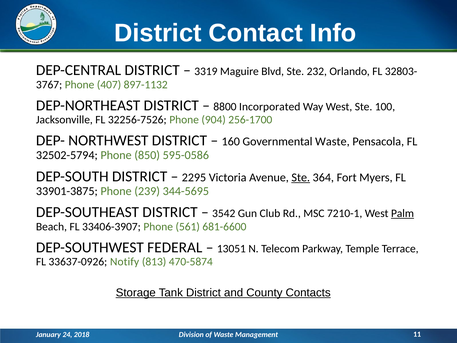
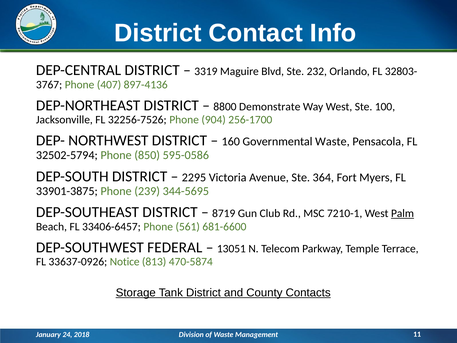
897-1132: 897-1132 -> 897-4136
Incorporated: Incorporated -> Demonstrate
Ste at (301, 177) underline: present -> none
3542: 3542 -> 8719
33406-3907: 33406-3907 -> 33406-6457
Notify: Notify -> Notice
